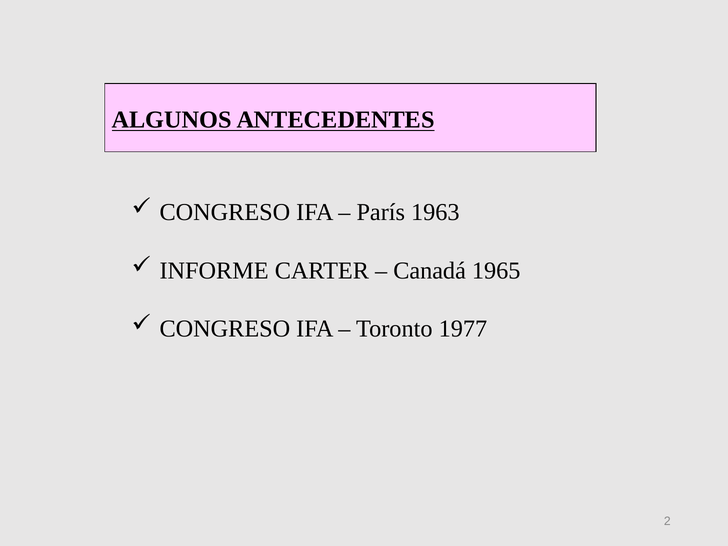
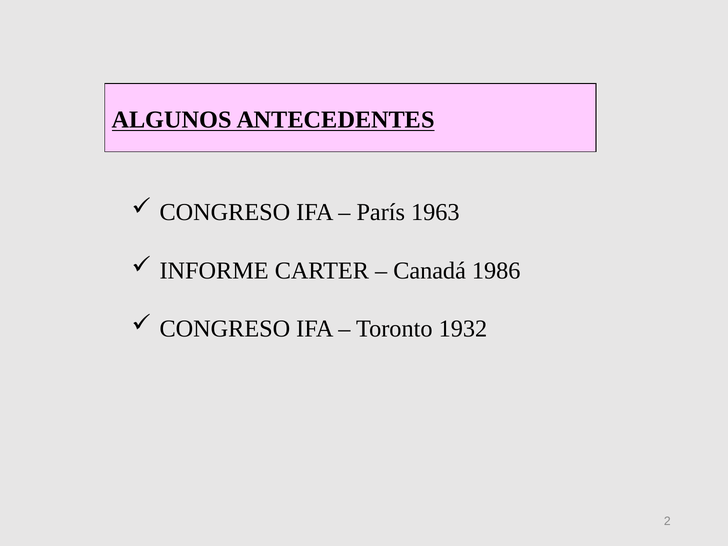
1965: 1965 -> 1986
1977: 1977 -> 1932
